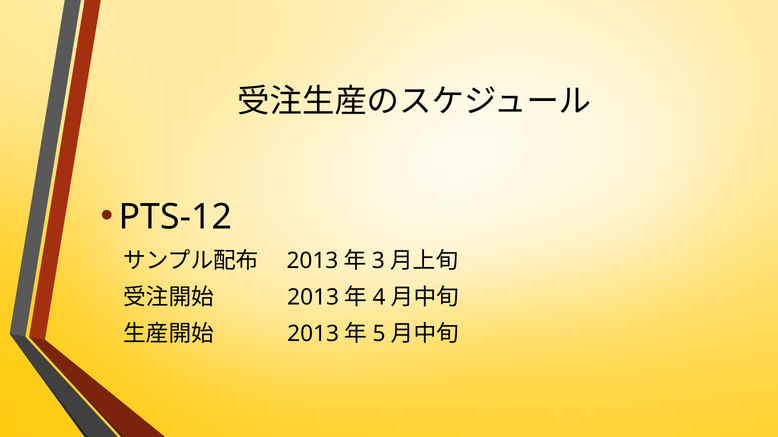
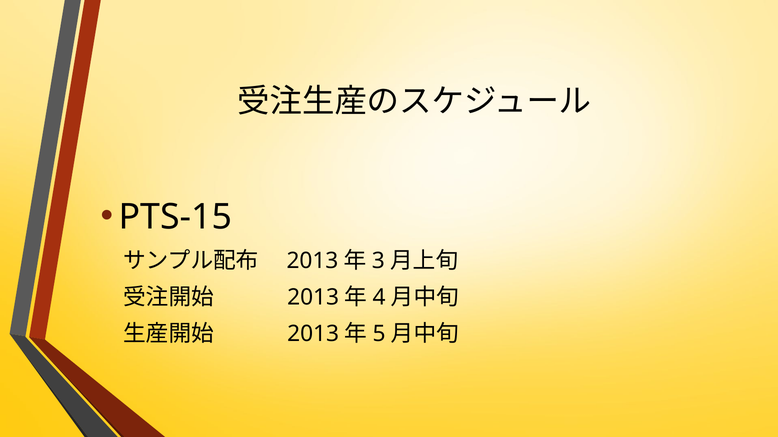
PTS-12: PTS-12 -> PTS-15
